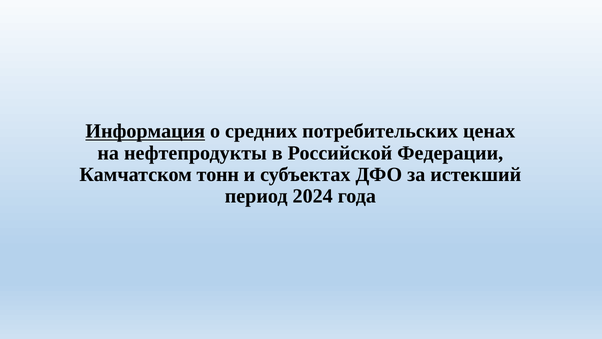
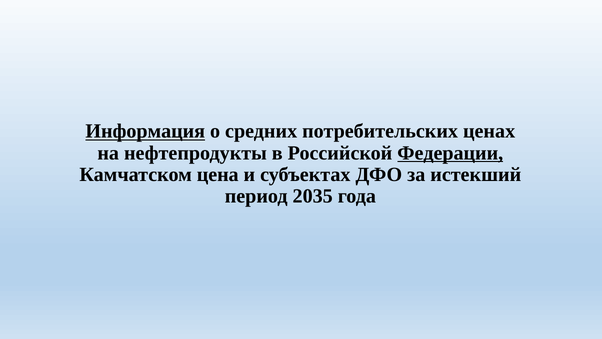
Федерации underline: none -> present
тонн: тонн -> цена
2024: 2024 -> 2035
